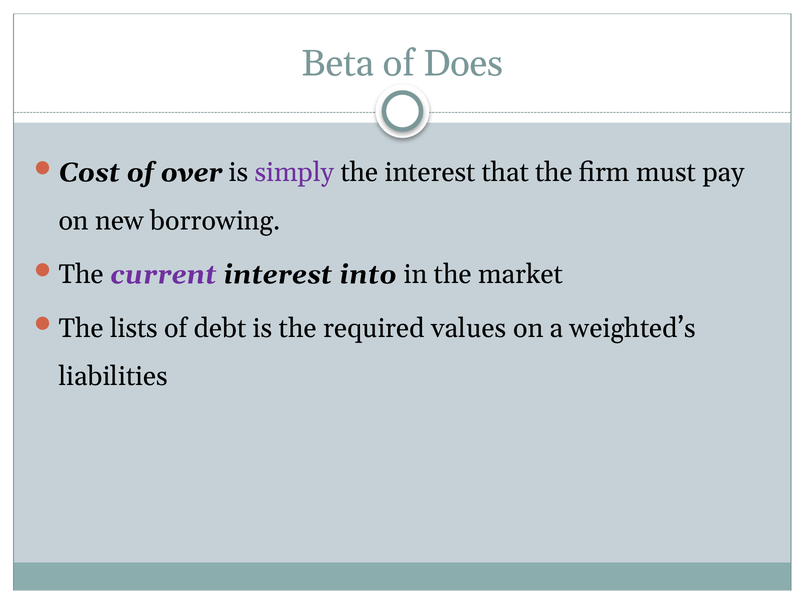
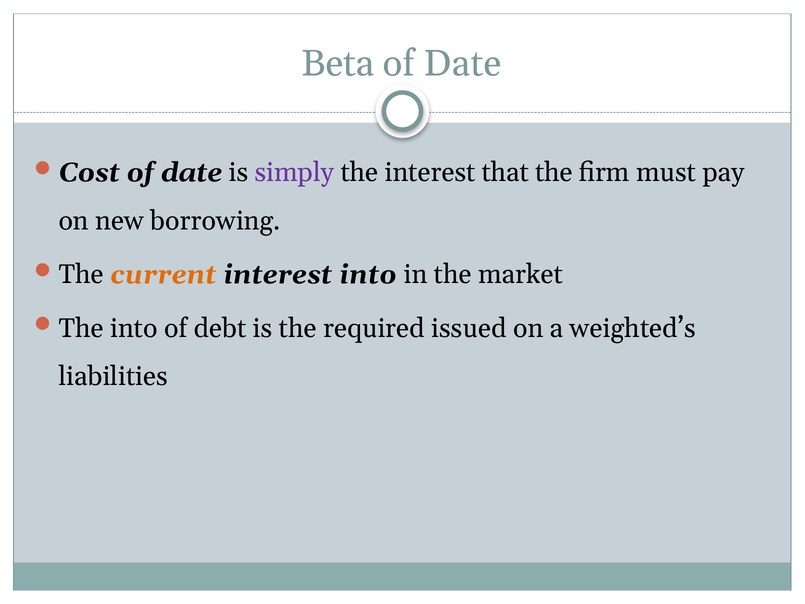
Does at (463, 63): Does -> Date
Cost of over: over -> date
current colour: purple -> orange
The lists: lists -> into
values: values -> issued
